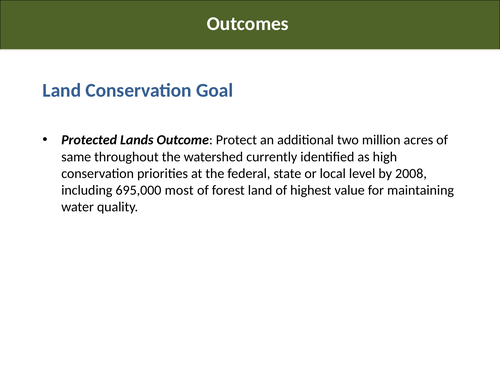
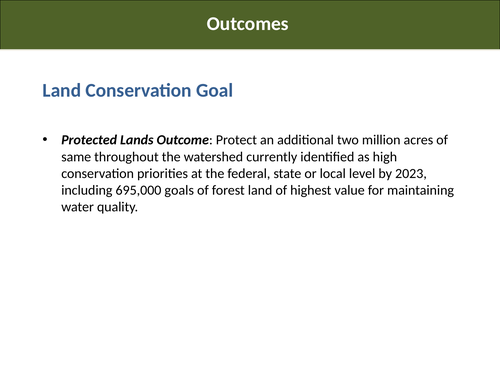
2008: 2008 -> 2023
most: most -> goals
